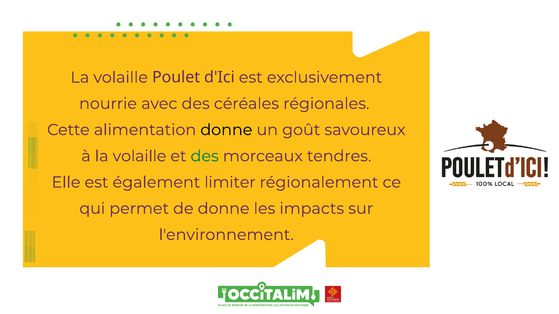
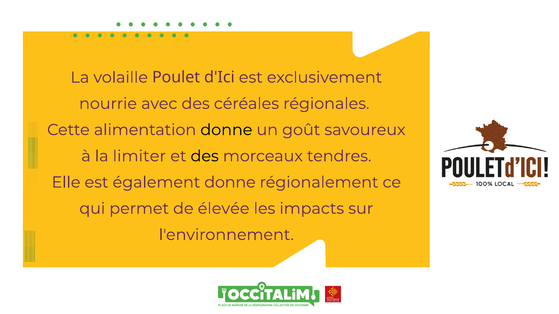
à la volaille: volaille -> limiter
des at (205, 156) colour: green -> black
également limiter: limiter -> donne
de donne: donne -> élevée
